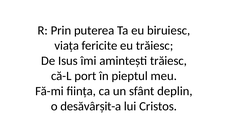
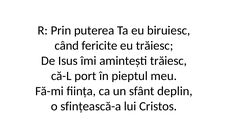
viața: viața -> când
desăvârșit-a: desăvârșit-a -> sfințească-a
